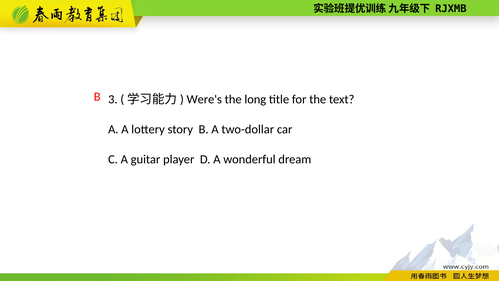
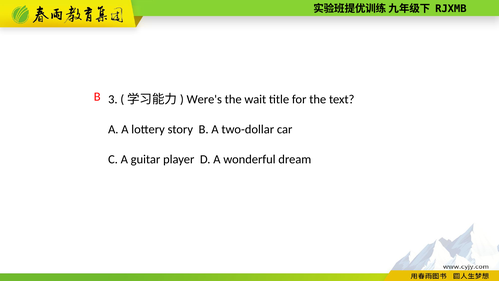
long: long -> wait
